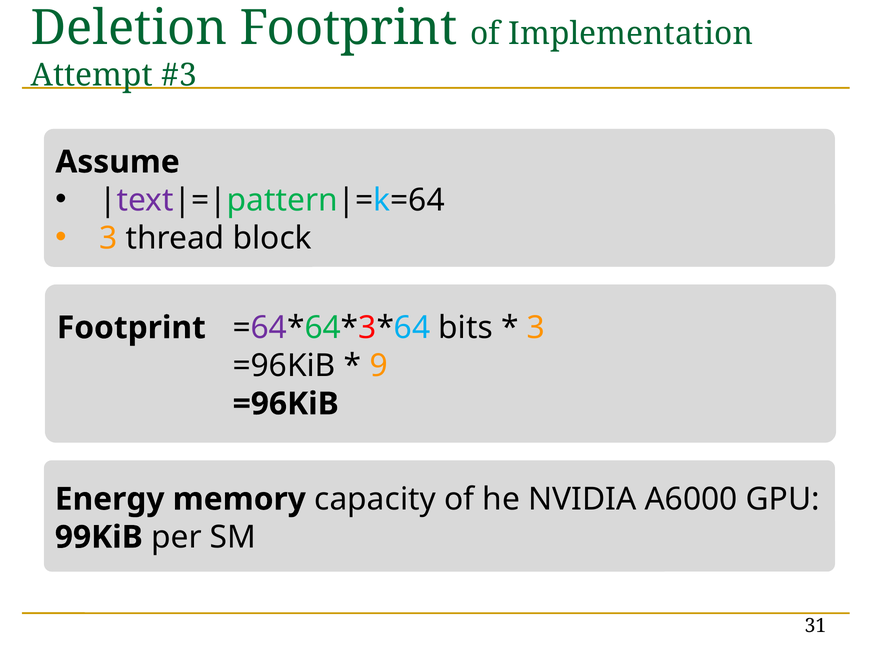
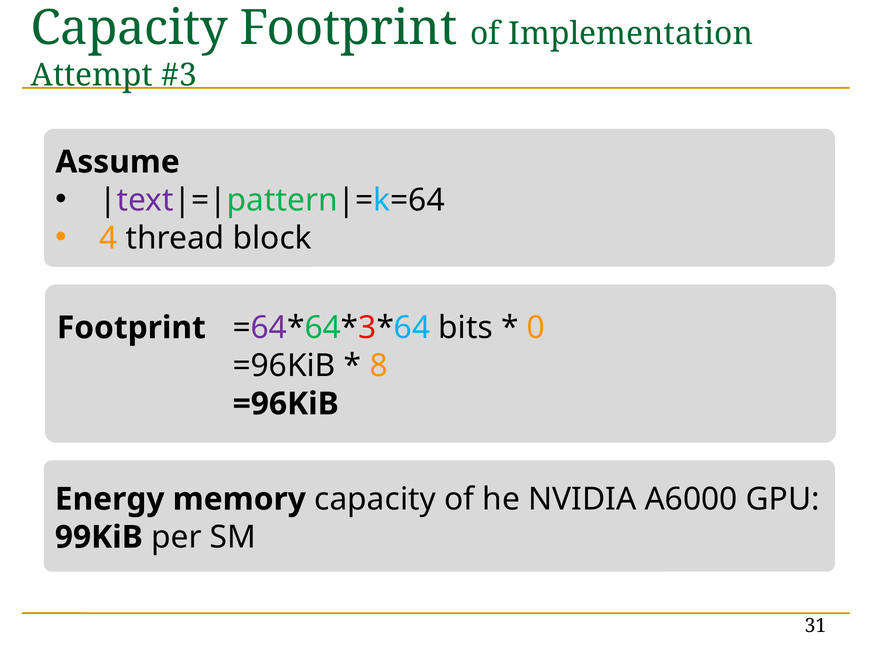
Deletion at (129, 28): Deletion -> Capacity
3 at (108, 238): 3 -> 4
3 at (536, 328): 3 -> 0
9: 9 -> 8
